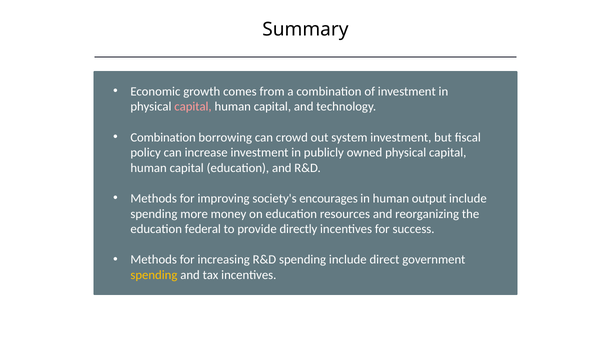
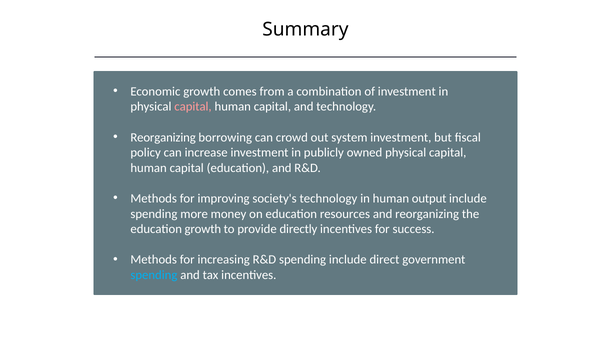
Combination at (163, 137): Combination -> Reorganizing
society's encourages: encourages -> technology
education federal: federal -> growth
spending at (154, 275) colour: yellow -> light blue
